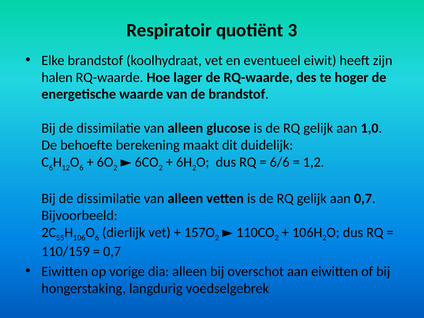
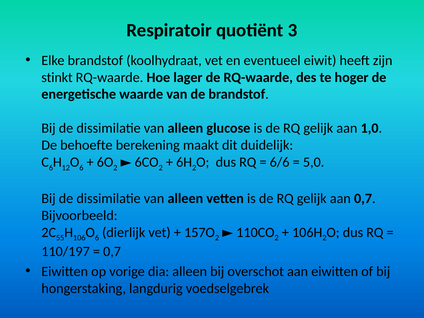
halen: halen -> stinkt
1,2: 1,2 -> 5,0
110/159: 110/159 -> 110/197
